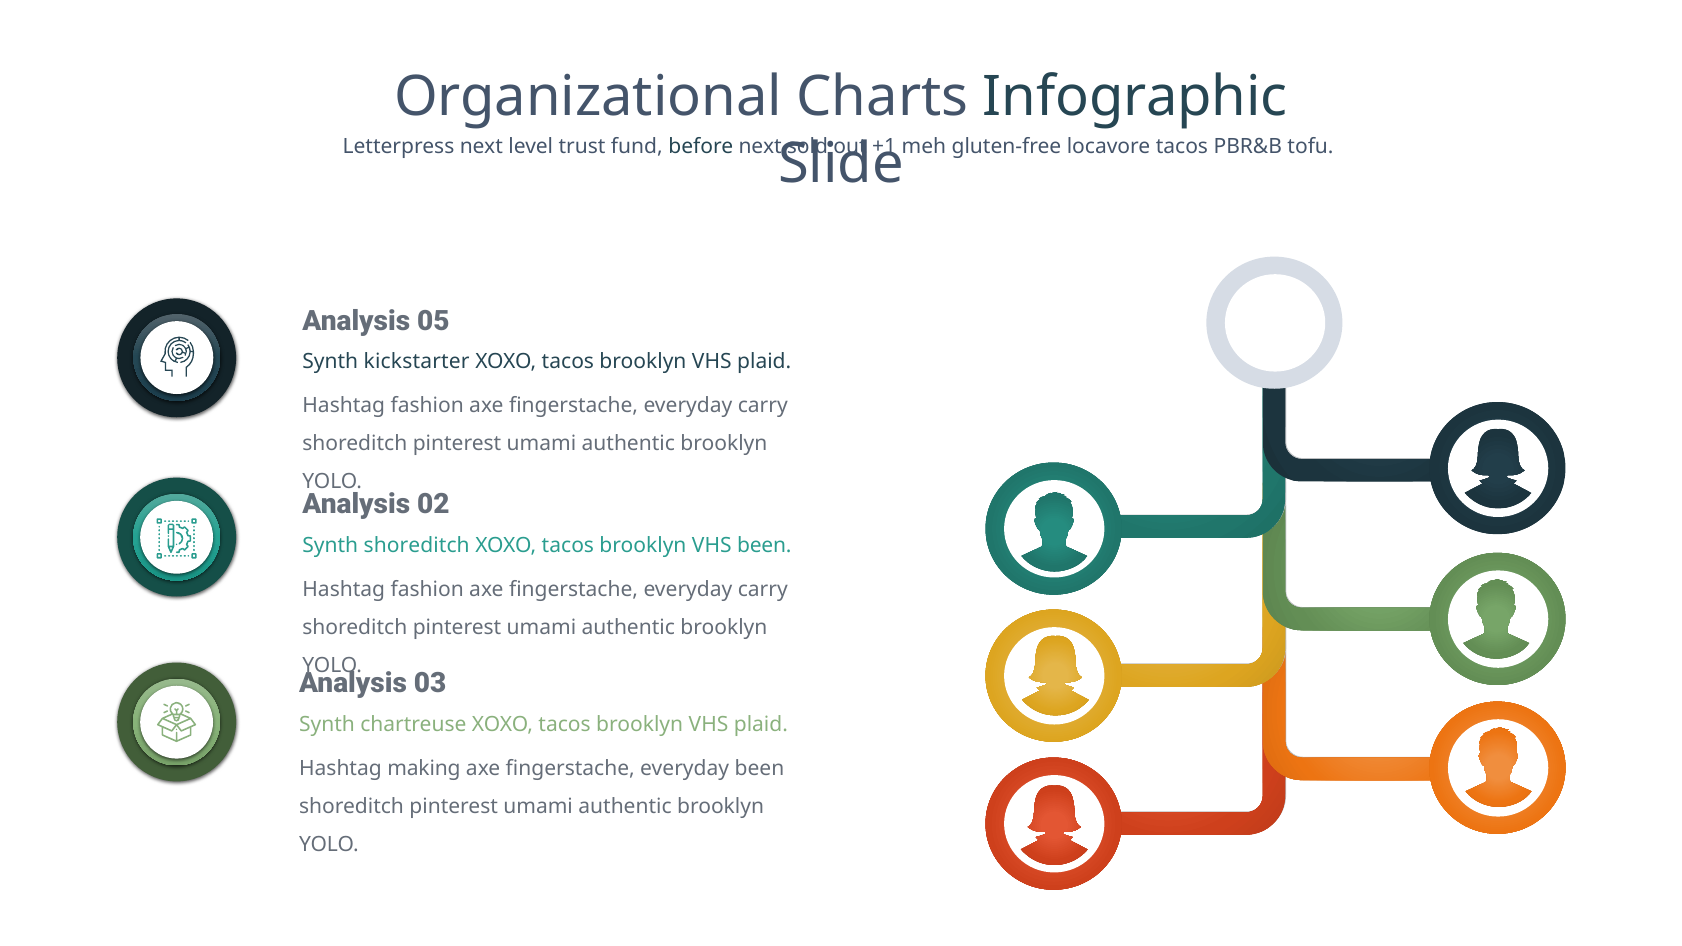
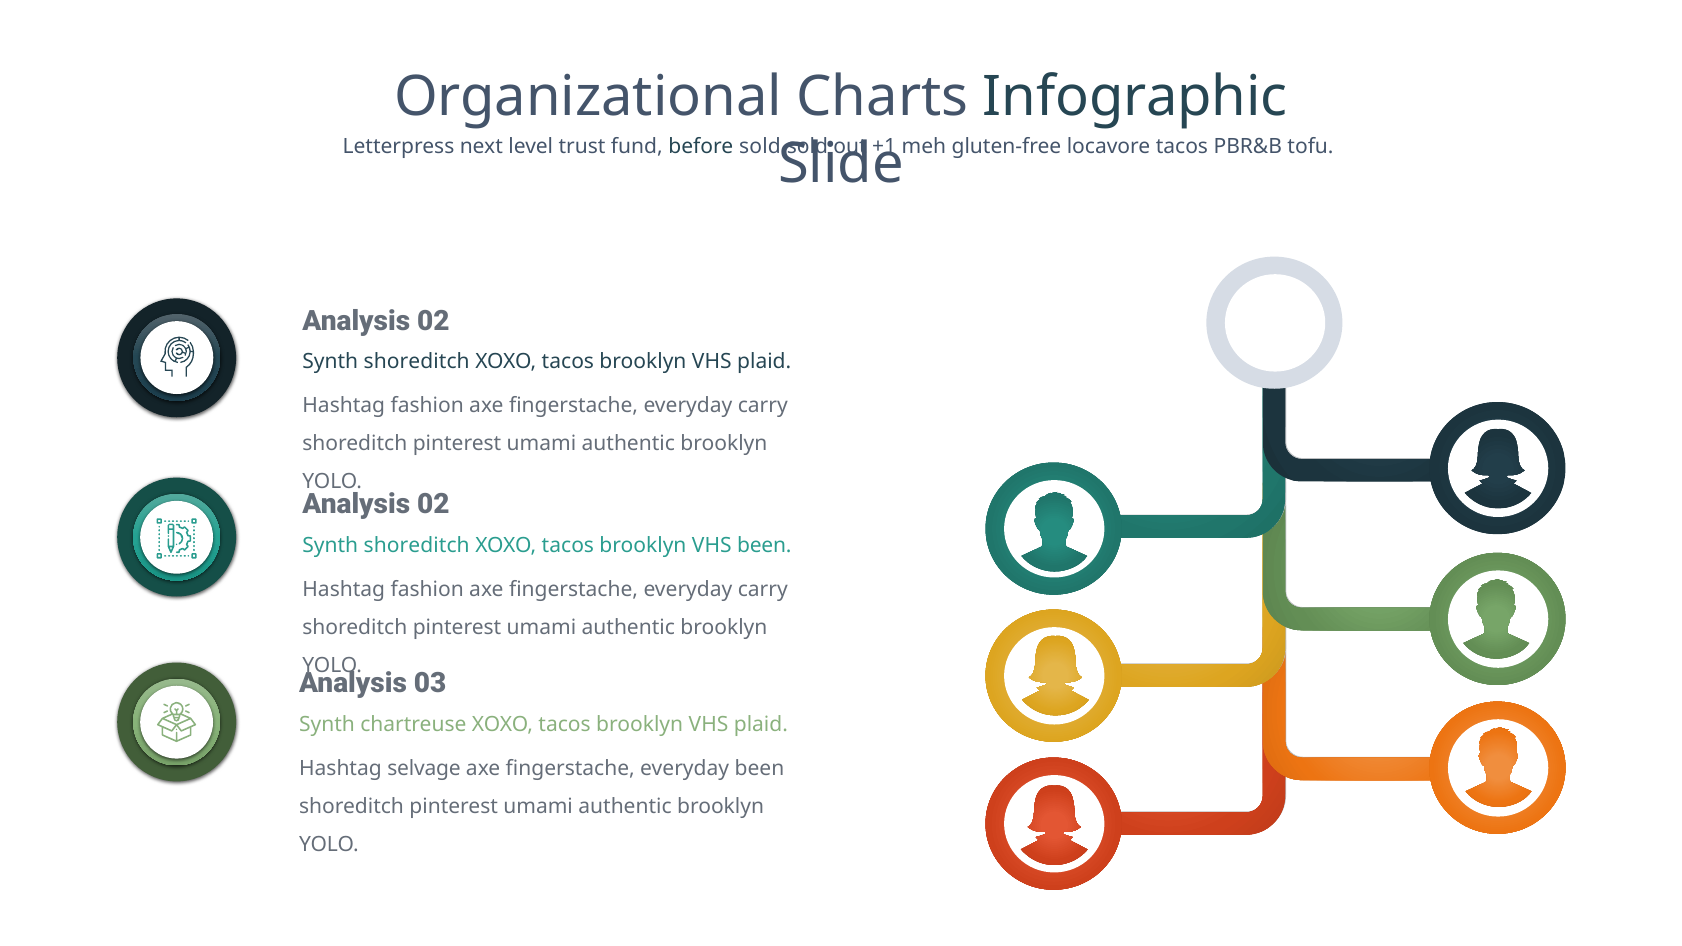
before next: next -> sold
05 at (433, 321): 05 -> 02
kickstarter at (417, 361): kickstarter -> shoreditch
making: making -> selvage
